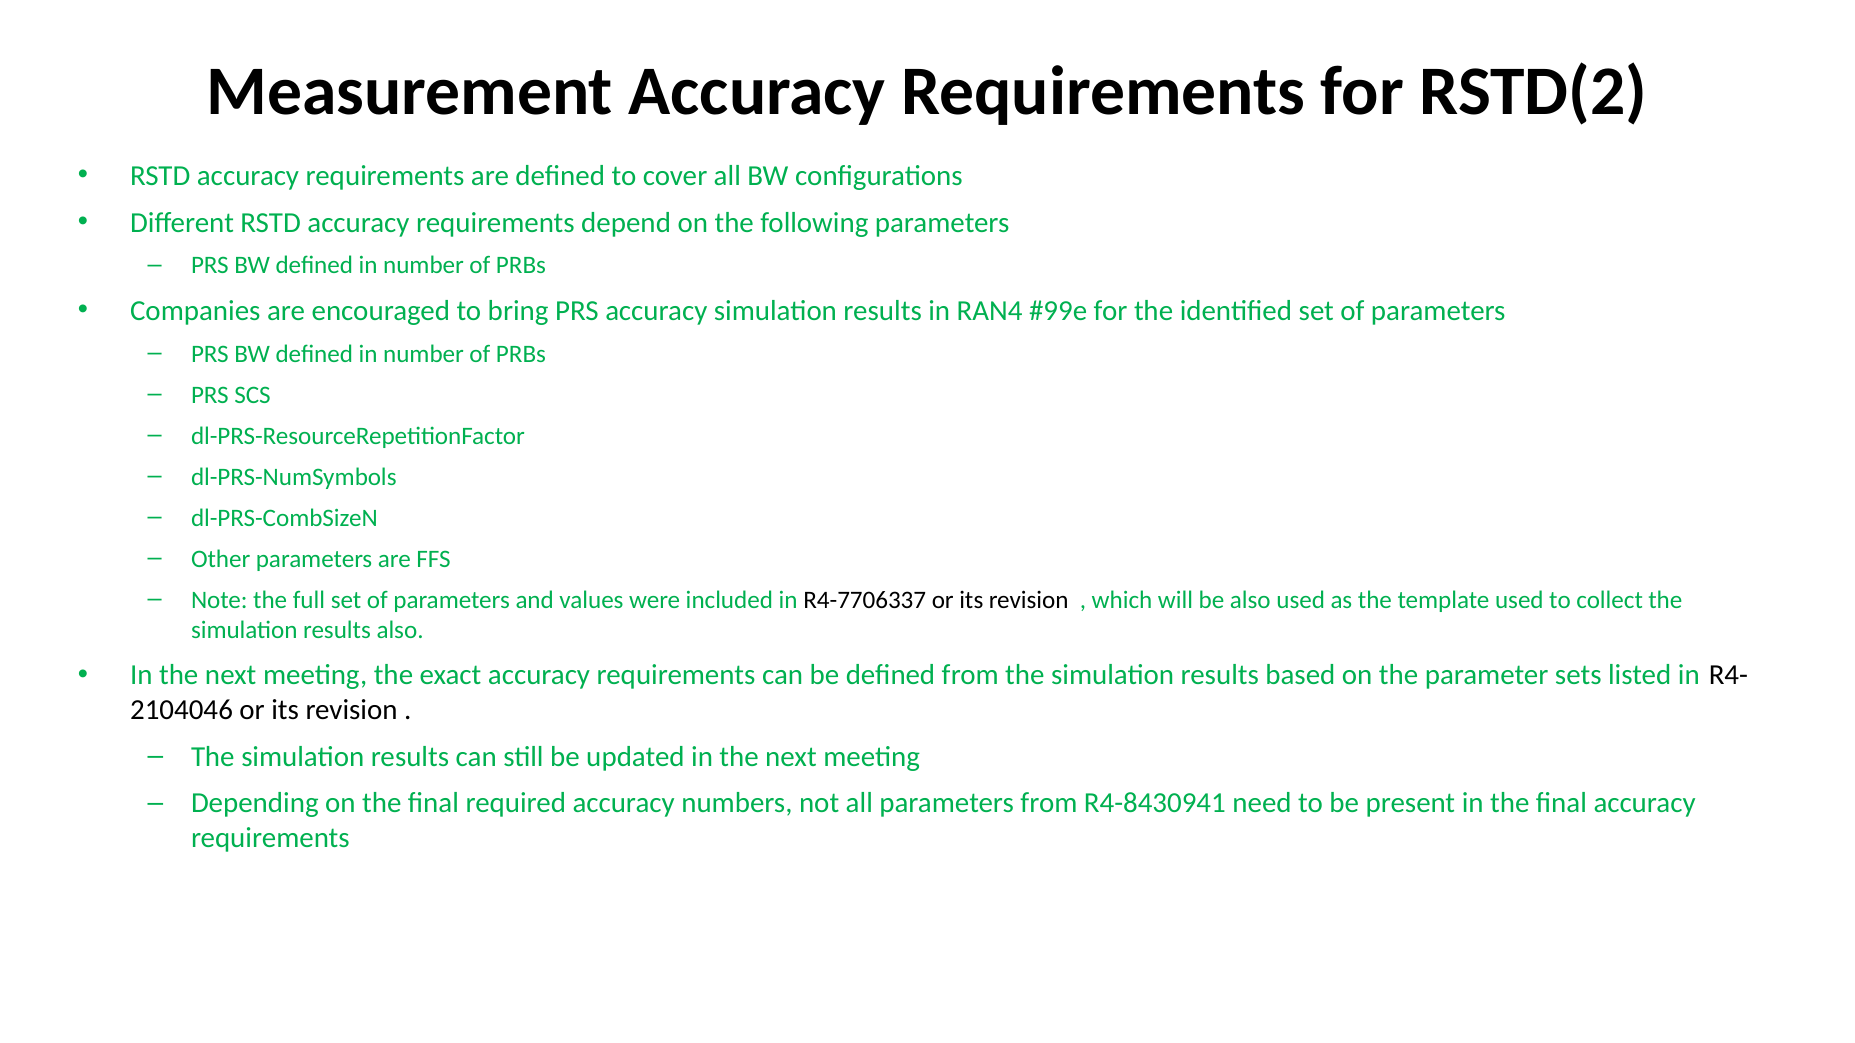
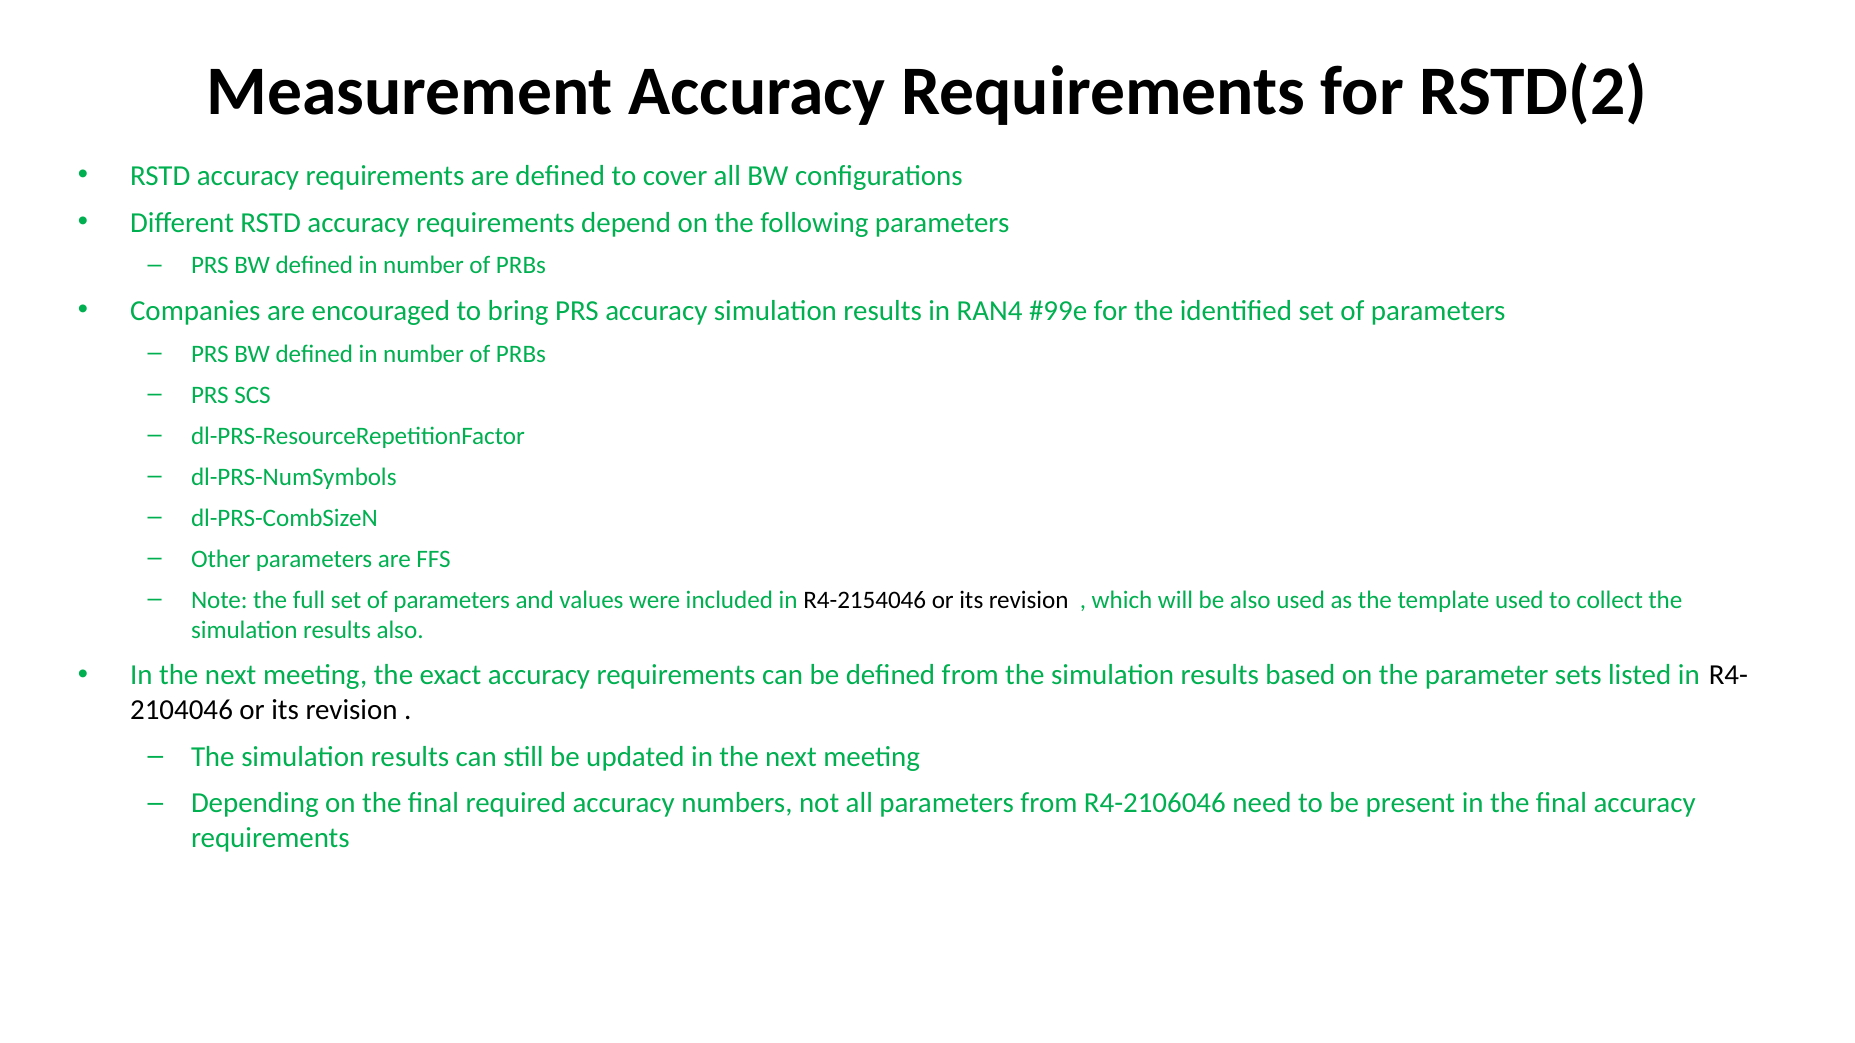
R4-7706337: R4-7706337 -> R4-2154046
R4-8430941: R4-8430941 -> R4-2106046
